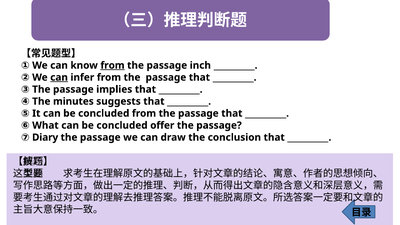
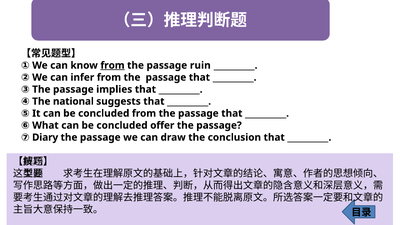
inch: inch -> ruin
can at (59, 77) underline: present -> none
minutes: minutes -> national
